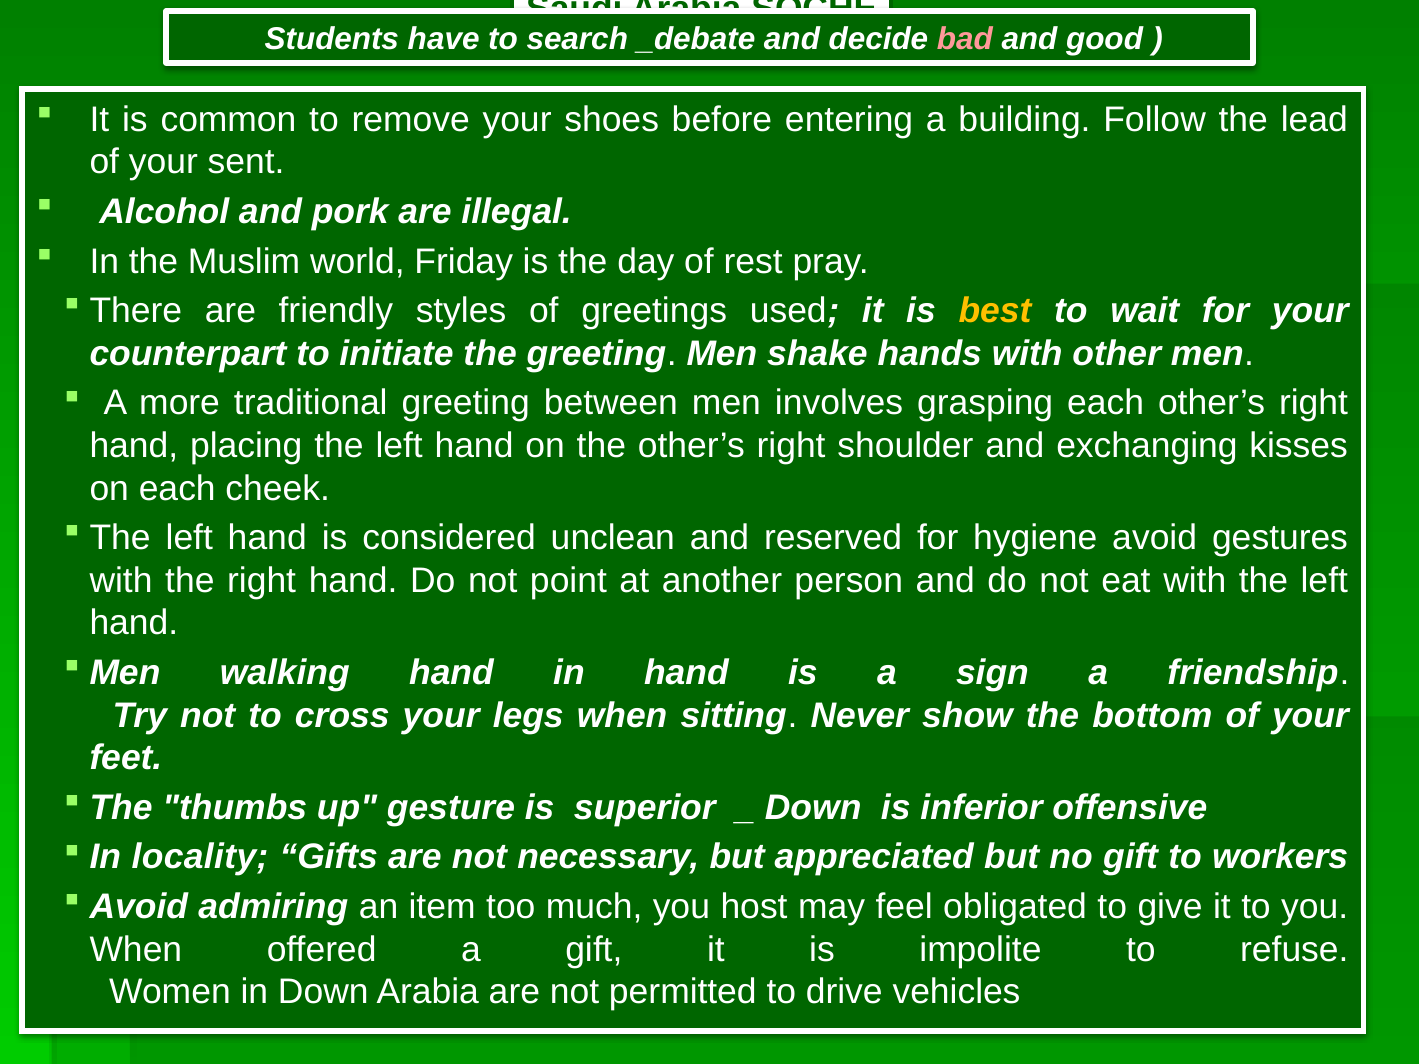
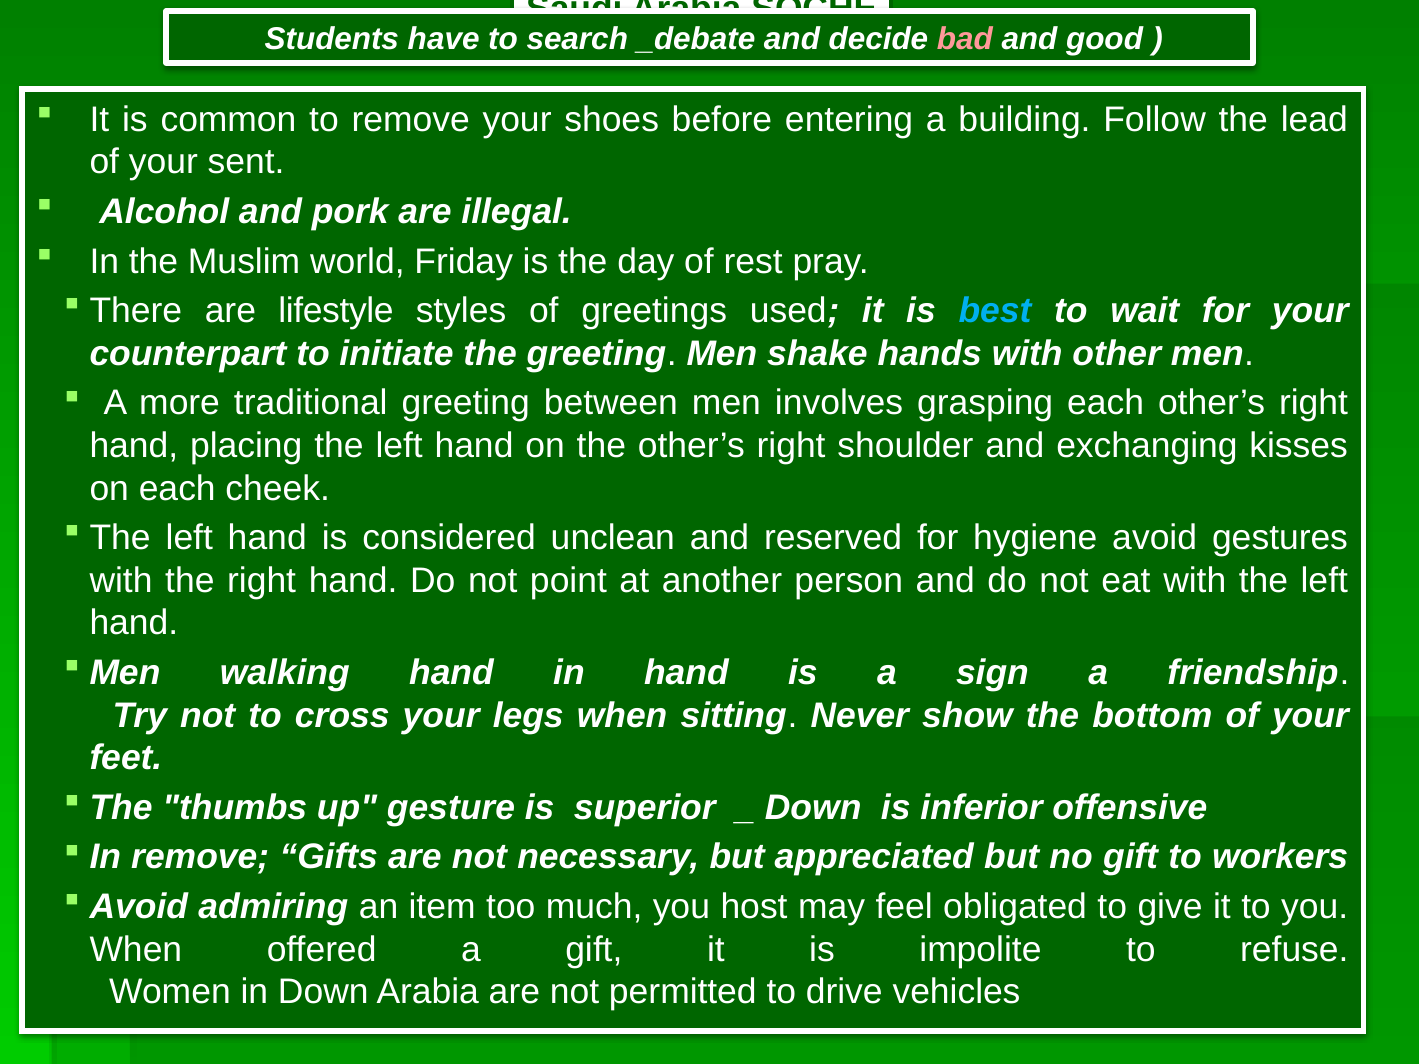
friendly: friendly -> lifestyle
best colour: yellow -> light blue
In locality: locality -> remove
